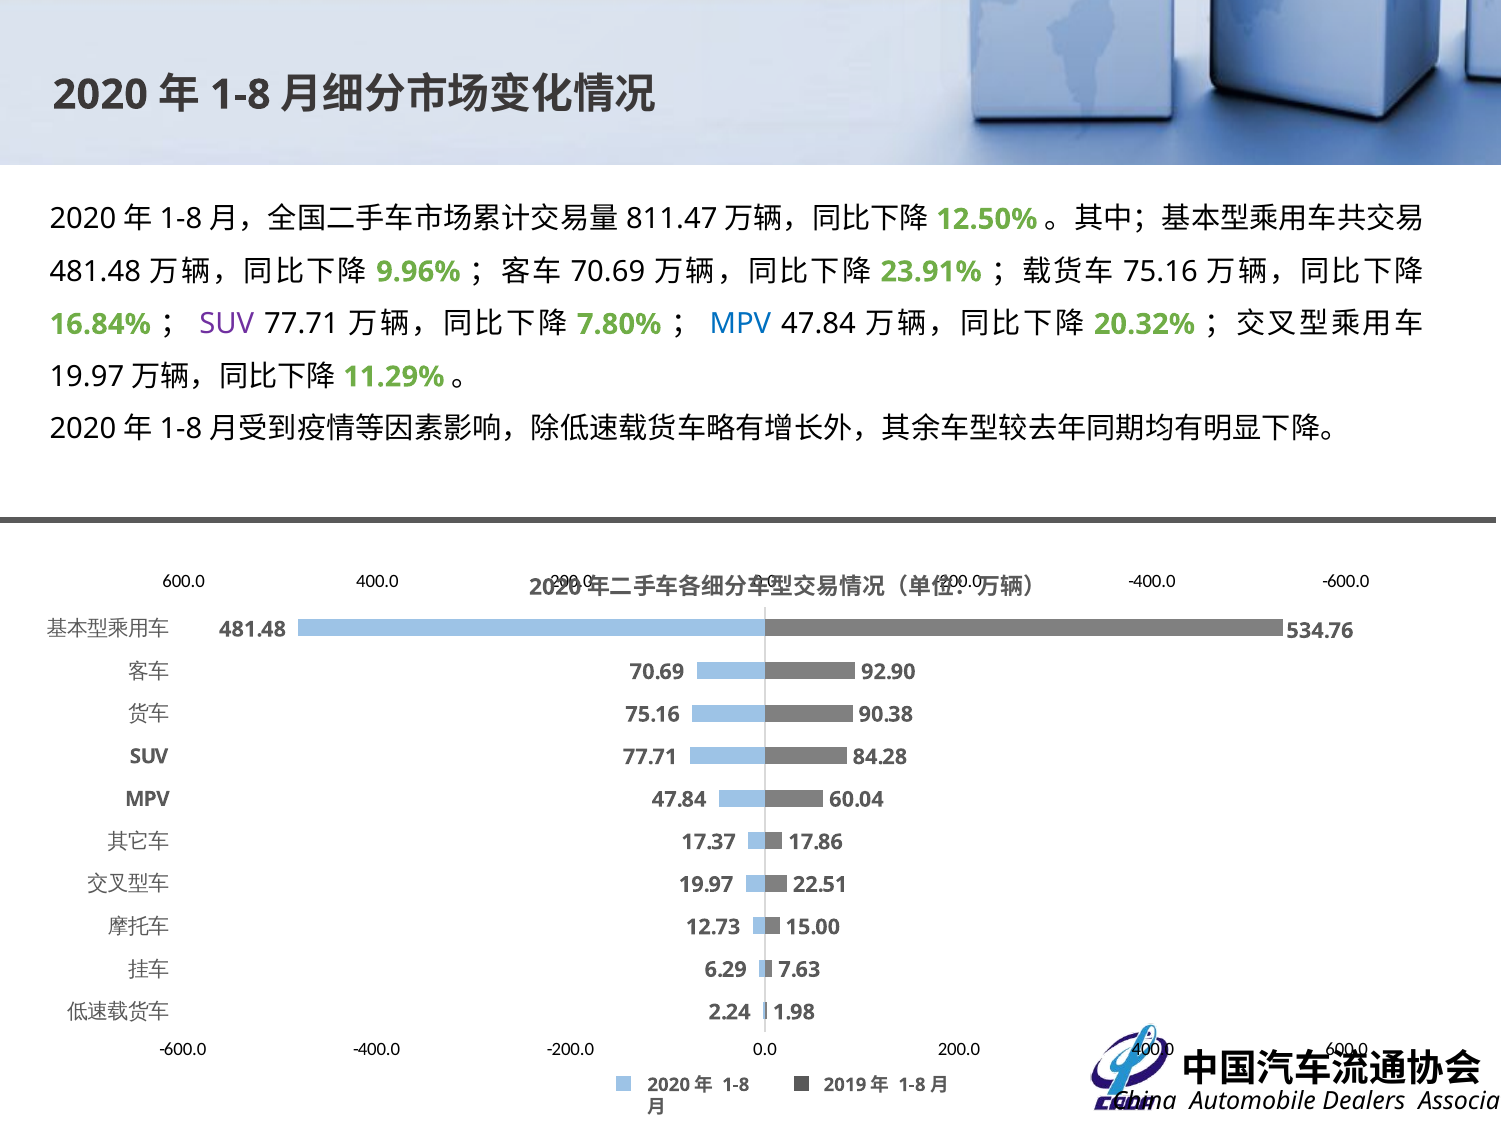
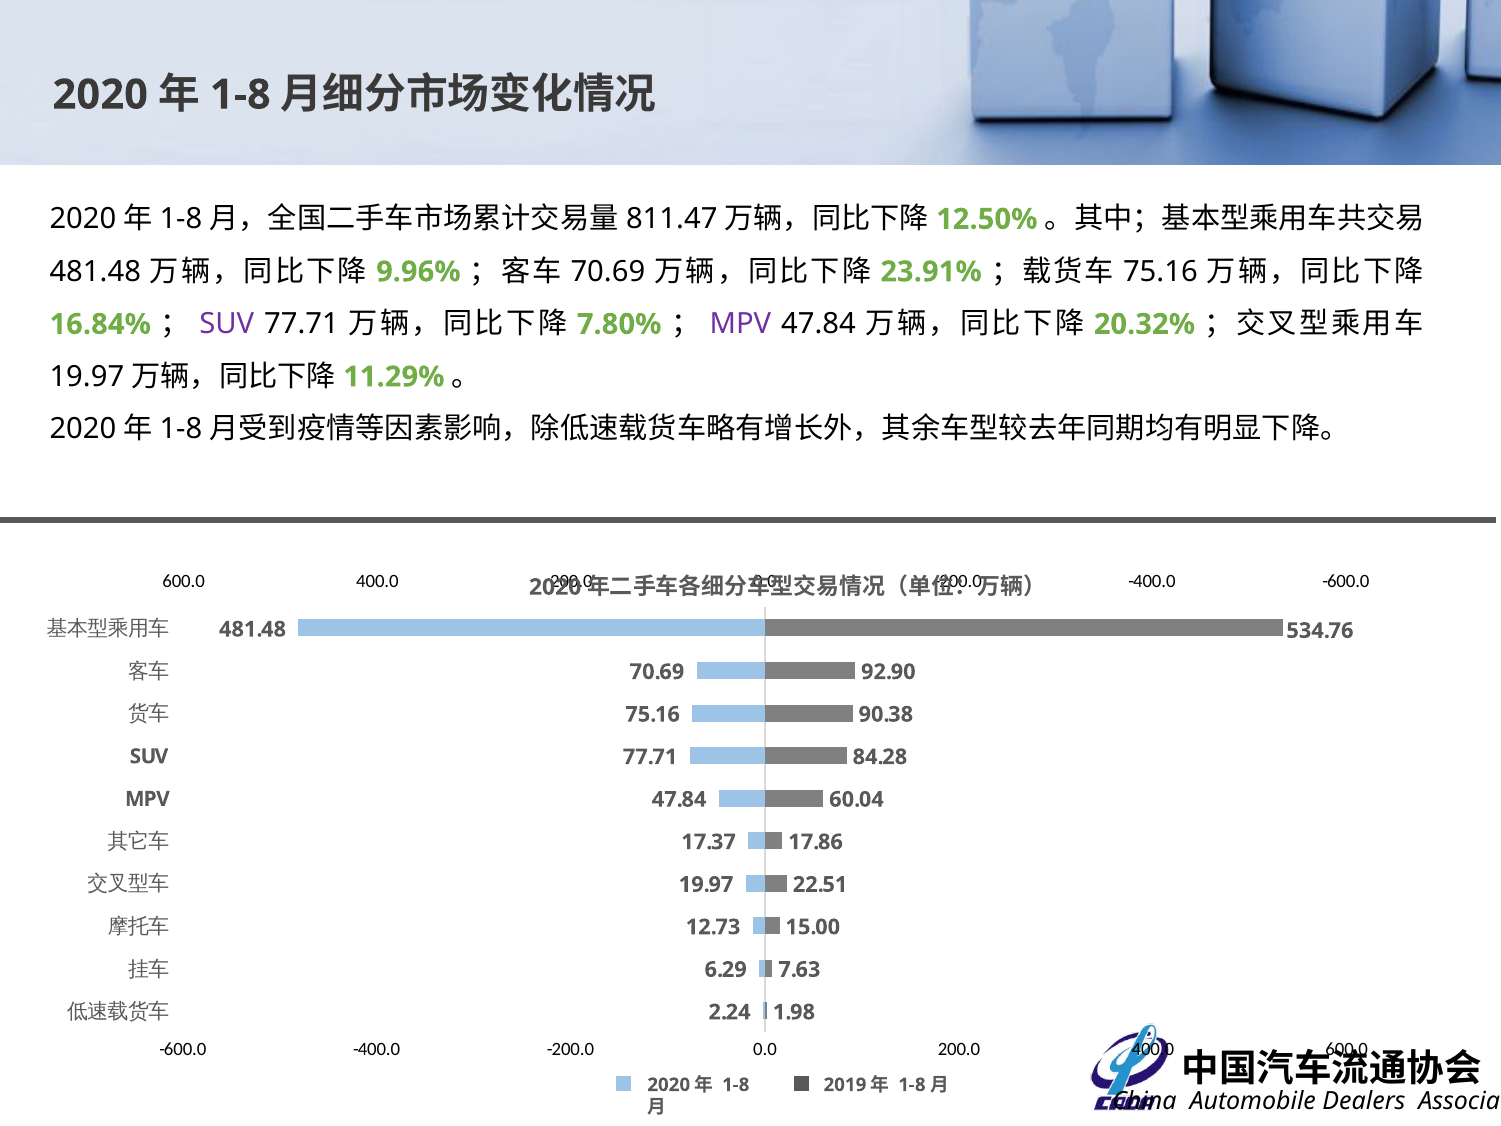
MPV at (740, 324) colour: blue -> purple
